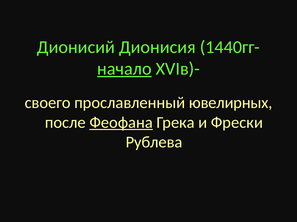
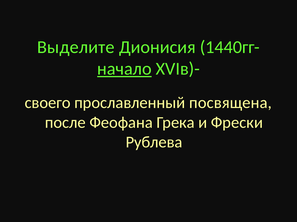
Дионисий: Дионисий -> Выделите
ювелирных: ювелирных -> посвящена
Феофана underline: present -> none
